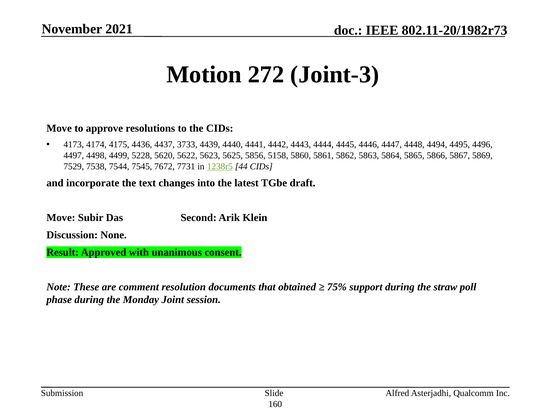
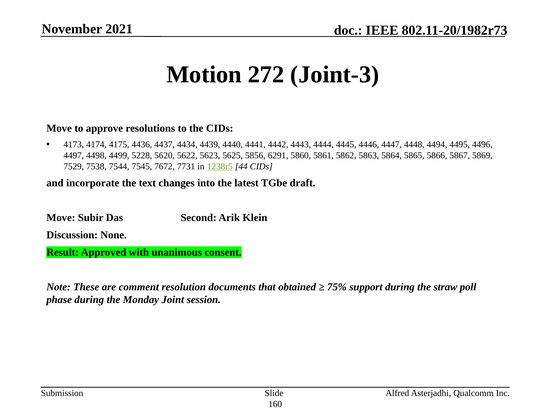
3733: 3733 -> 4434
5158: 5158 -> 6291
